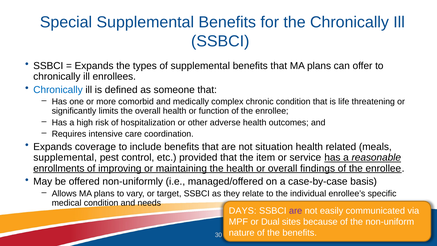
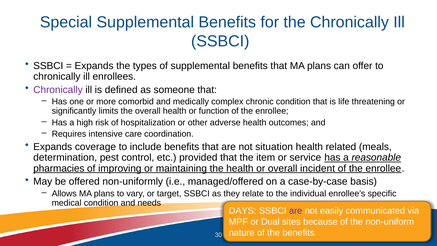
Chronically at (58, 90) colour: blue -> purple
supplemental at (65, 157): supplemental -> determination
enrollments: enrollments -> pharmacies
findings: findings -> incident
